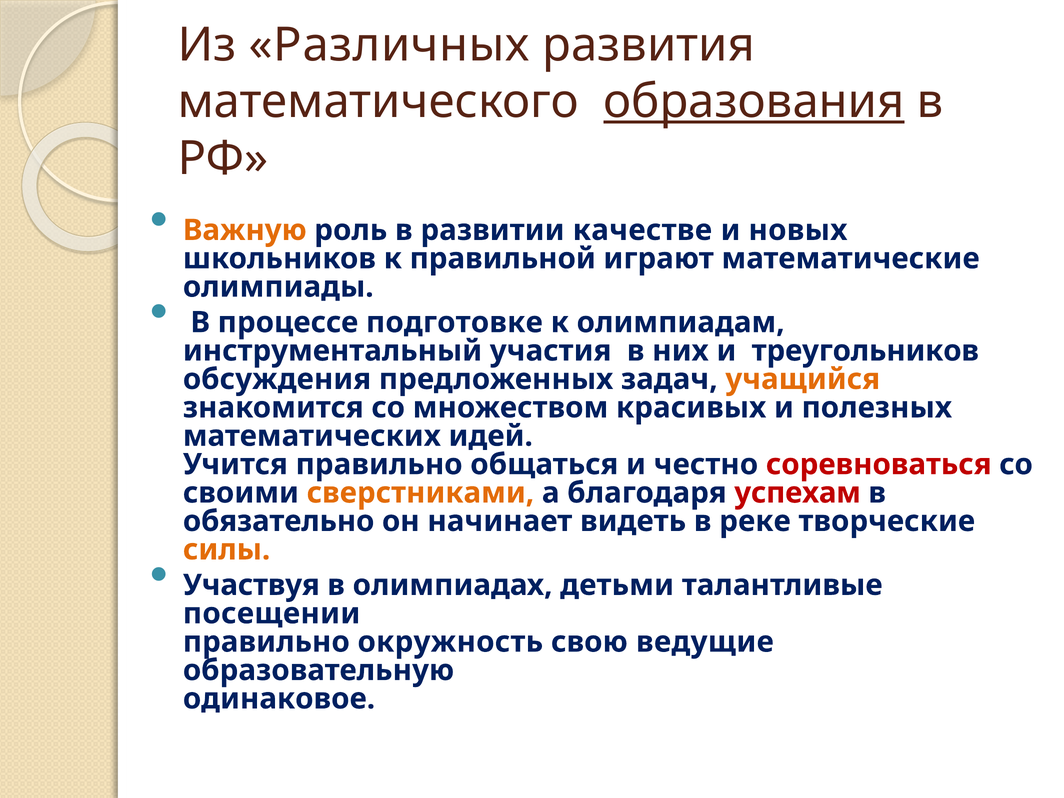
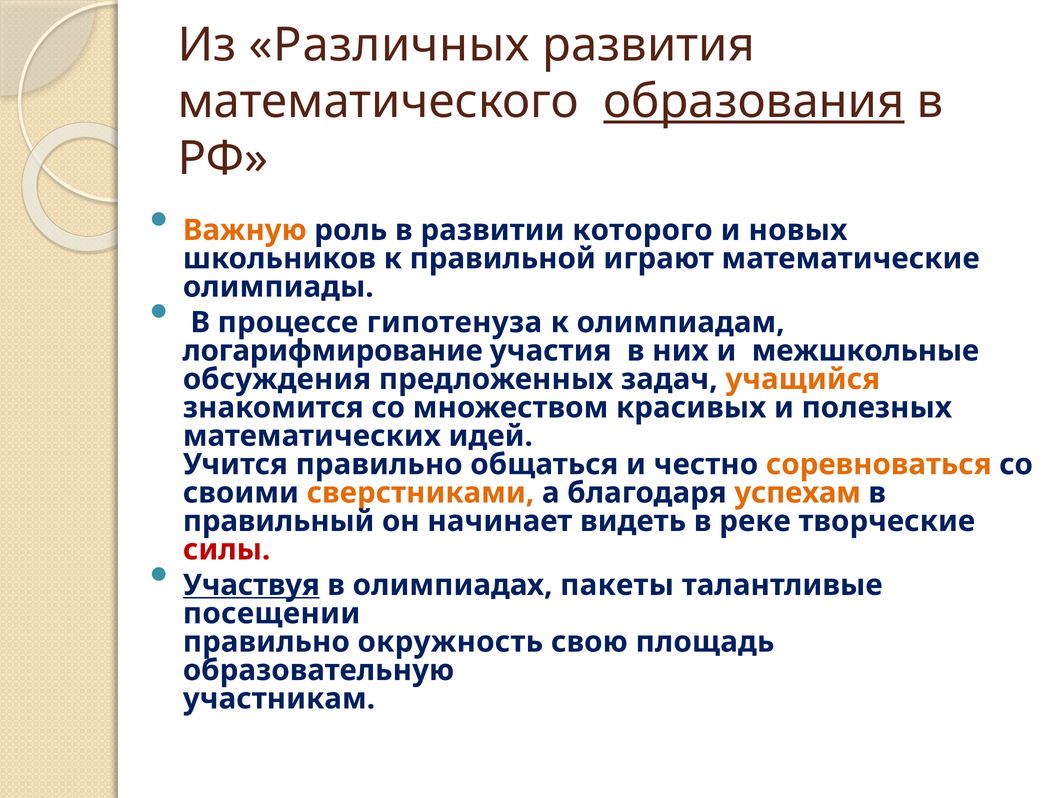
качестве: качестве -> которого
подготовке: подготовке -> гипотенуза
инструментальный: инструментальный -> логарифмирование
треугольников: треугольников -> межшкольные
соревноваться colour: red -> orange
успехам colour: red -> orange
обязательно: обязательно -> правильный
силы colour: orange -> red
Участвуя underline: none -> present
детьми: детьми -> пакеты
ведущие: ведущие -> площадь
одинаковое: одинаковое -> участникам
